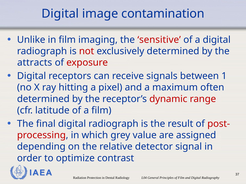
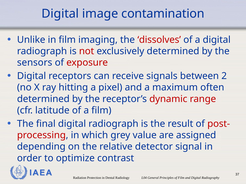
sensitive: sensitive -> dissolves
attracts: attracts -> sensors
1: 1 -> 2
